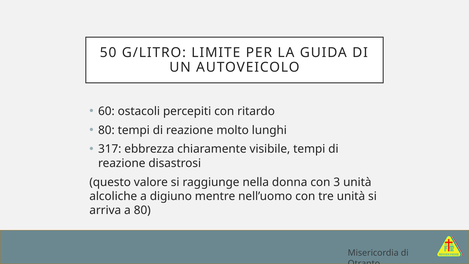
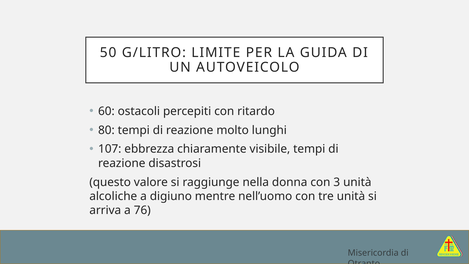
317: 317 -> 107
a 80: 80 -> 76
